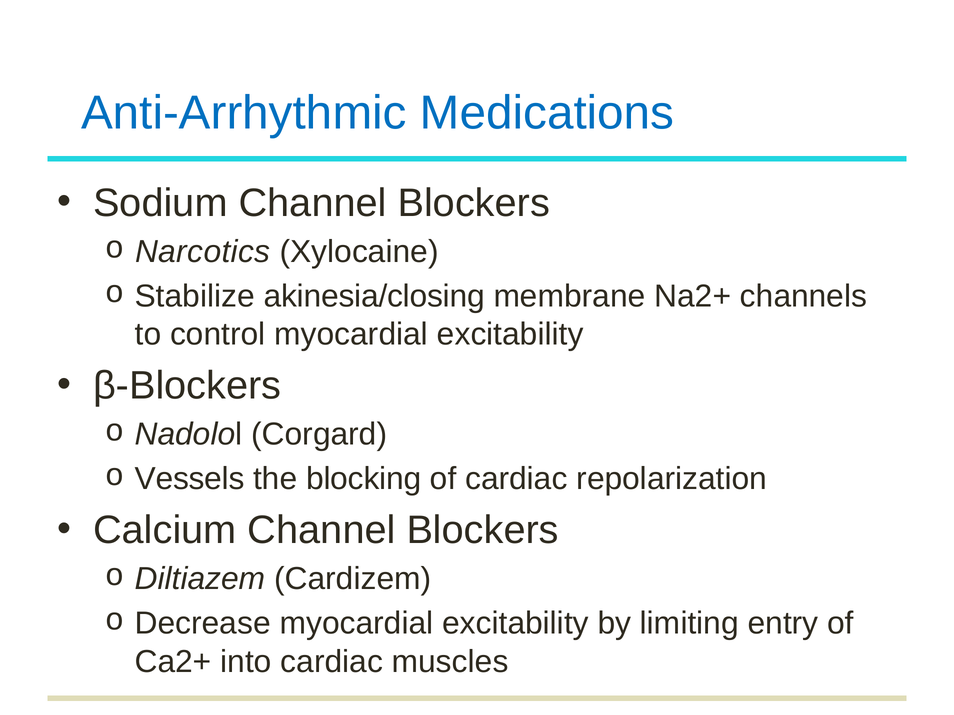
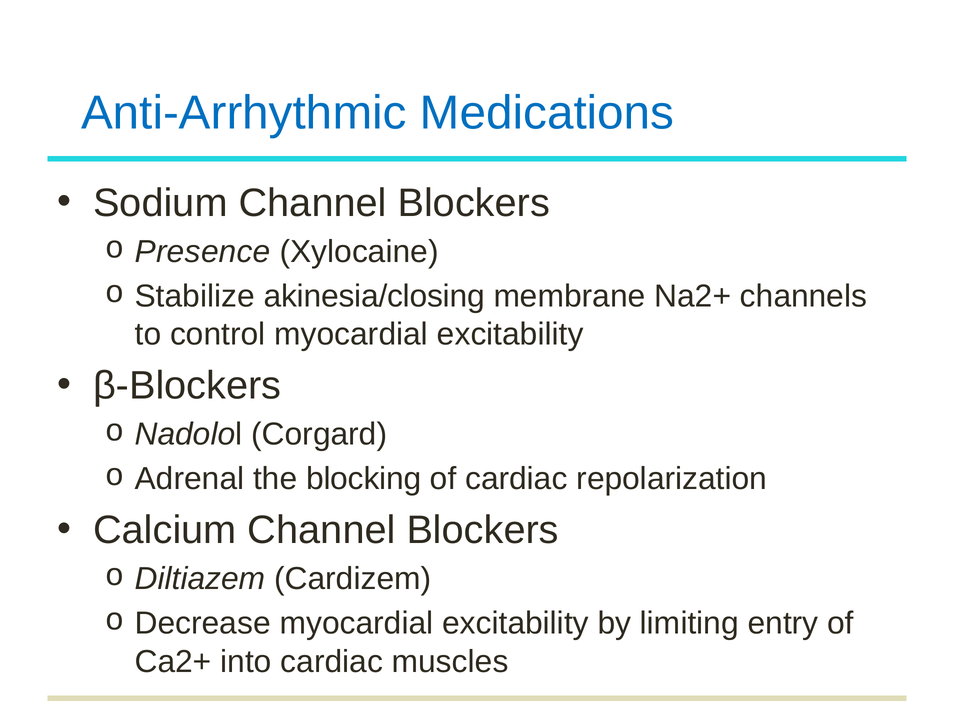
Narcotics: Narcotics -> Presence
Vessels: Vessels -> Adrenal
